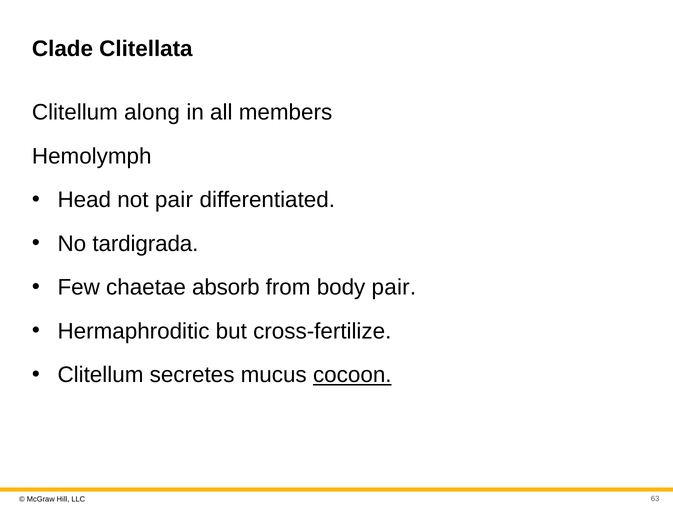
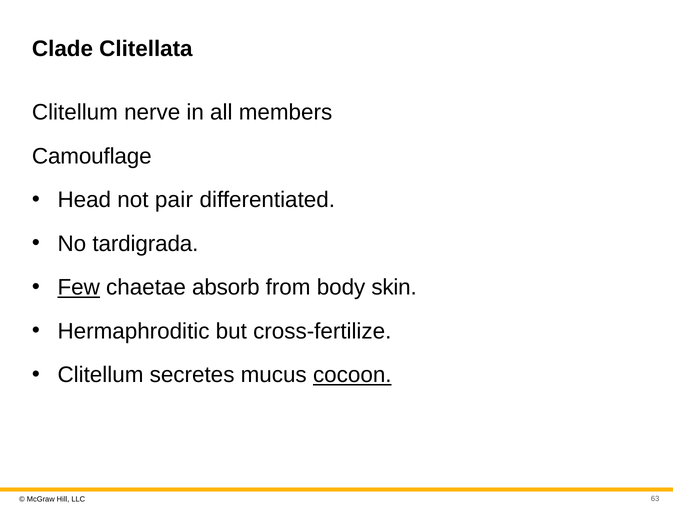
along: along -> nerve
Hemolymph: Hemolymph -> Camouflage
Few underline: none -> present
body pair: pair -> skin
